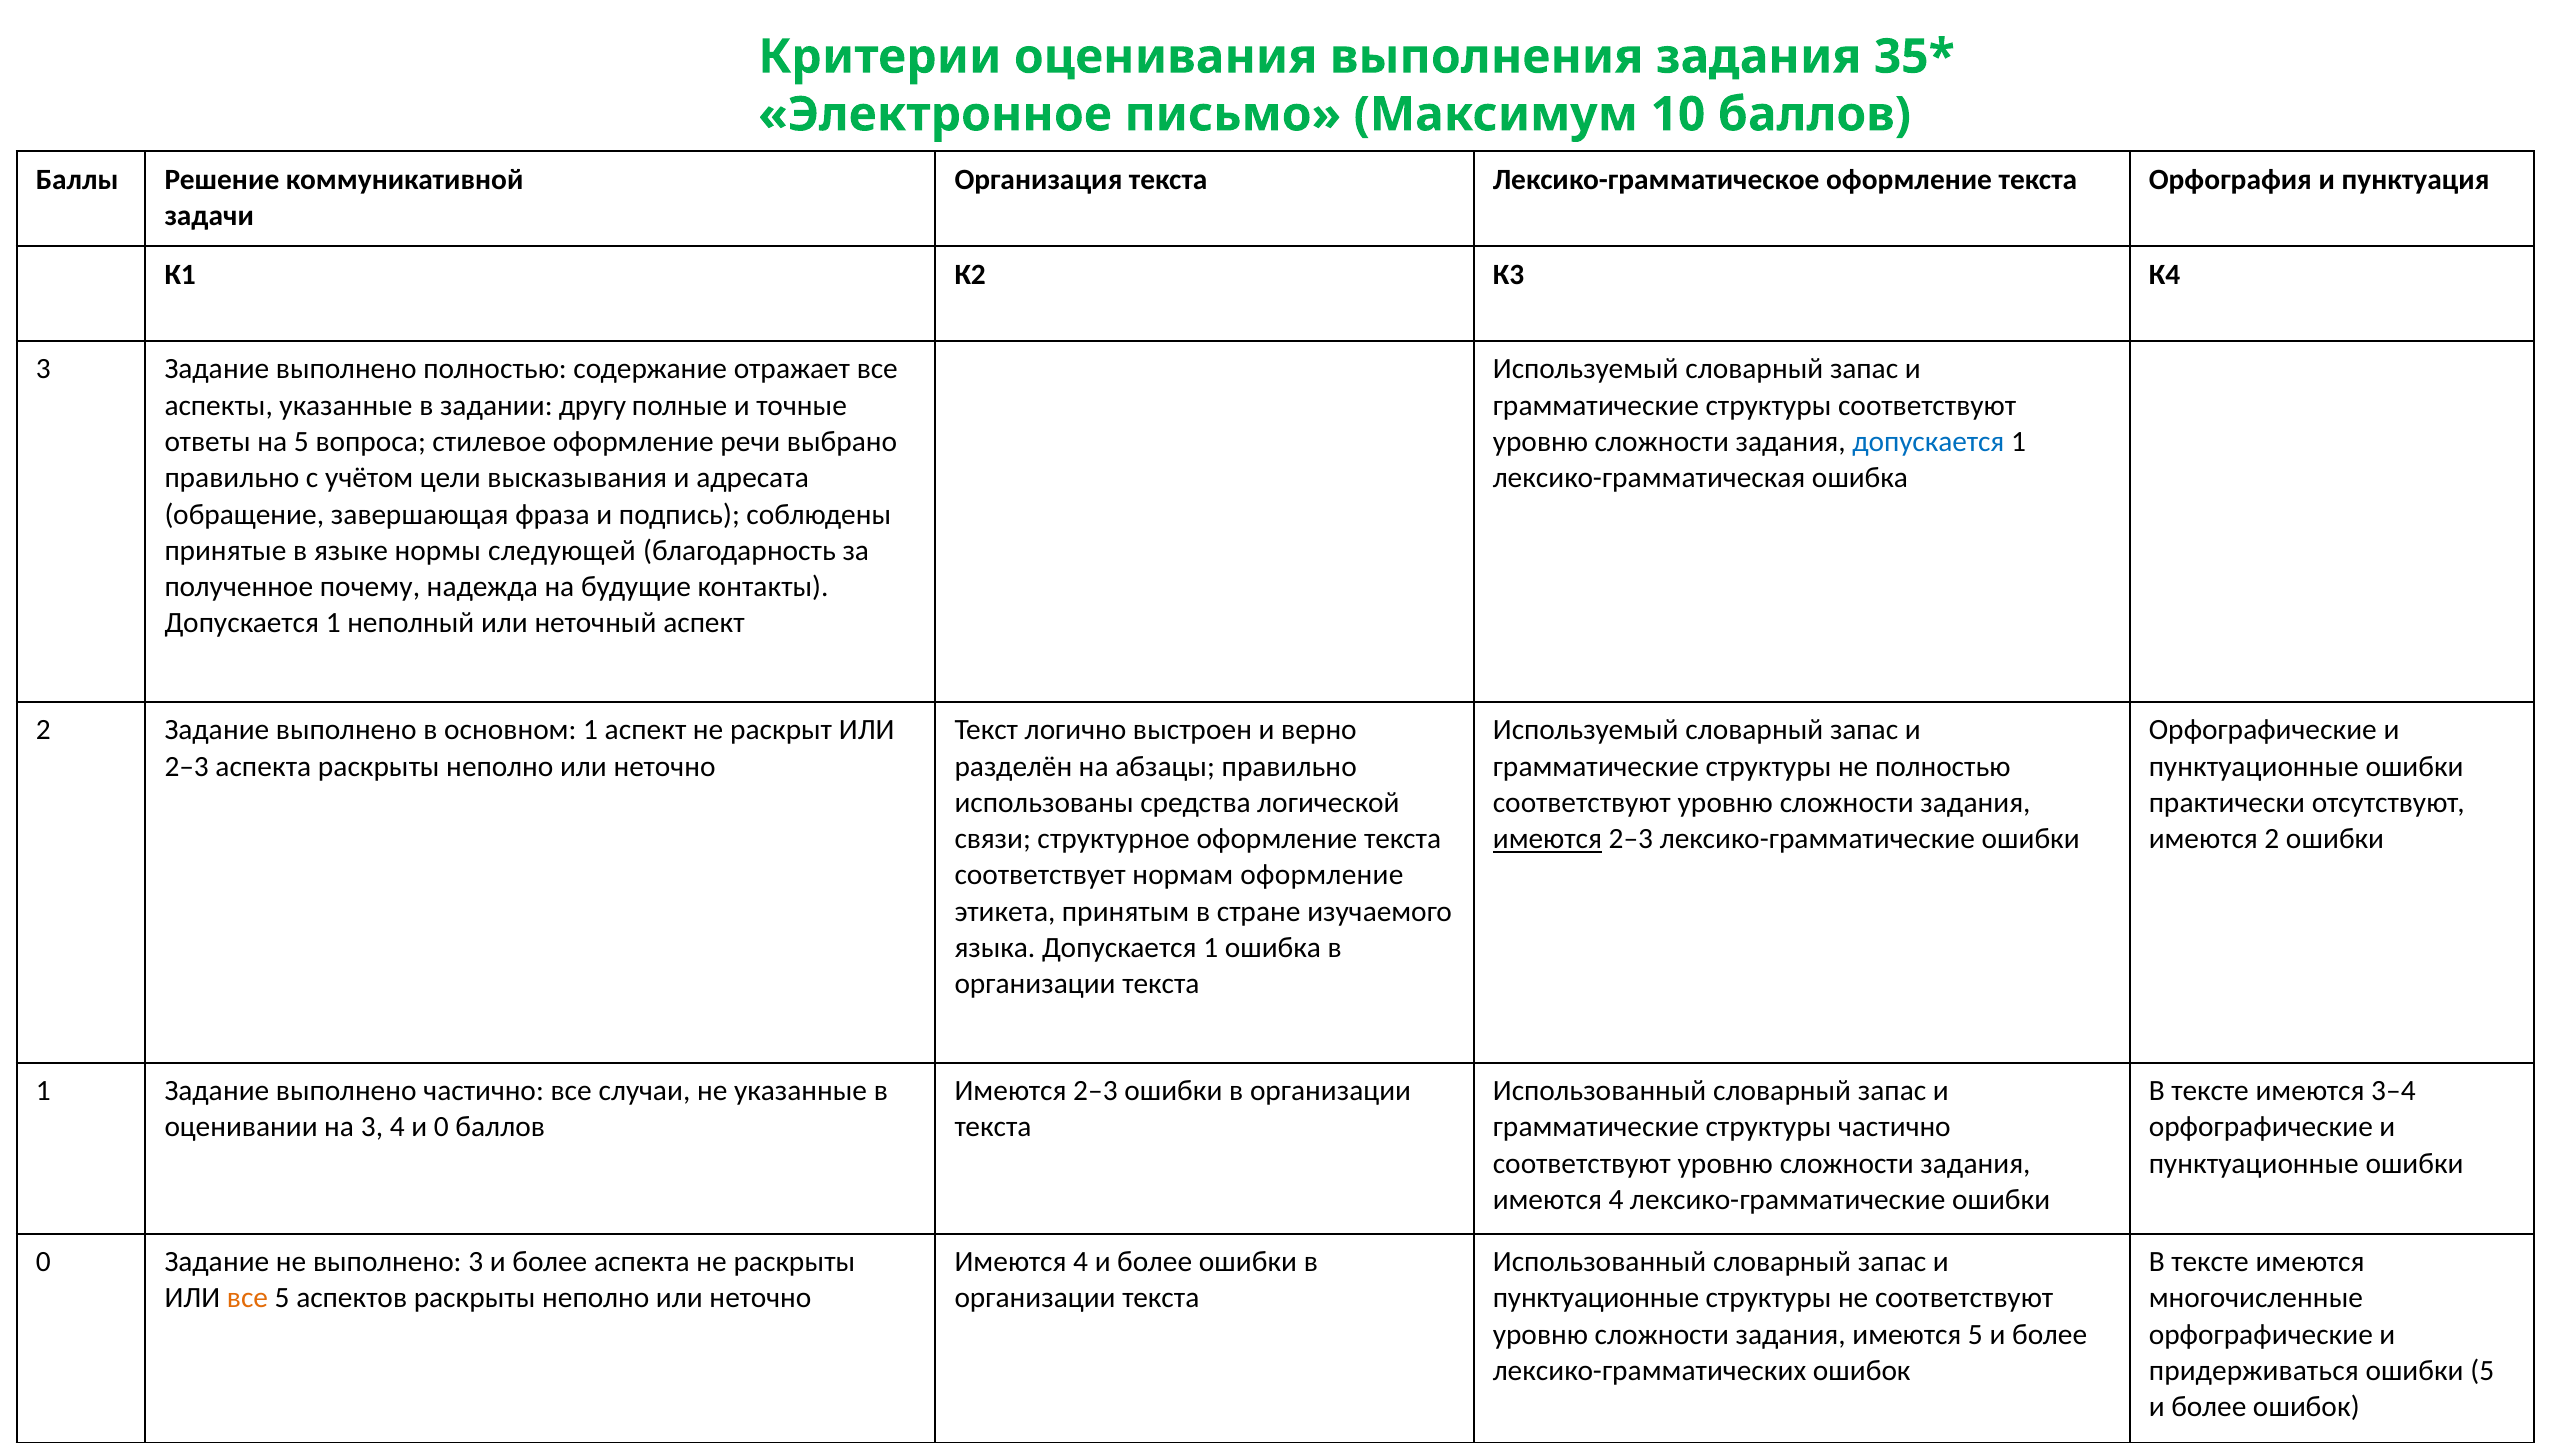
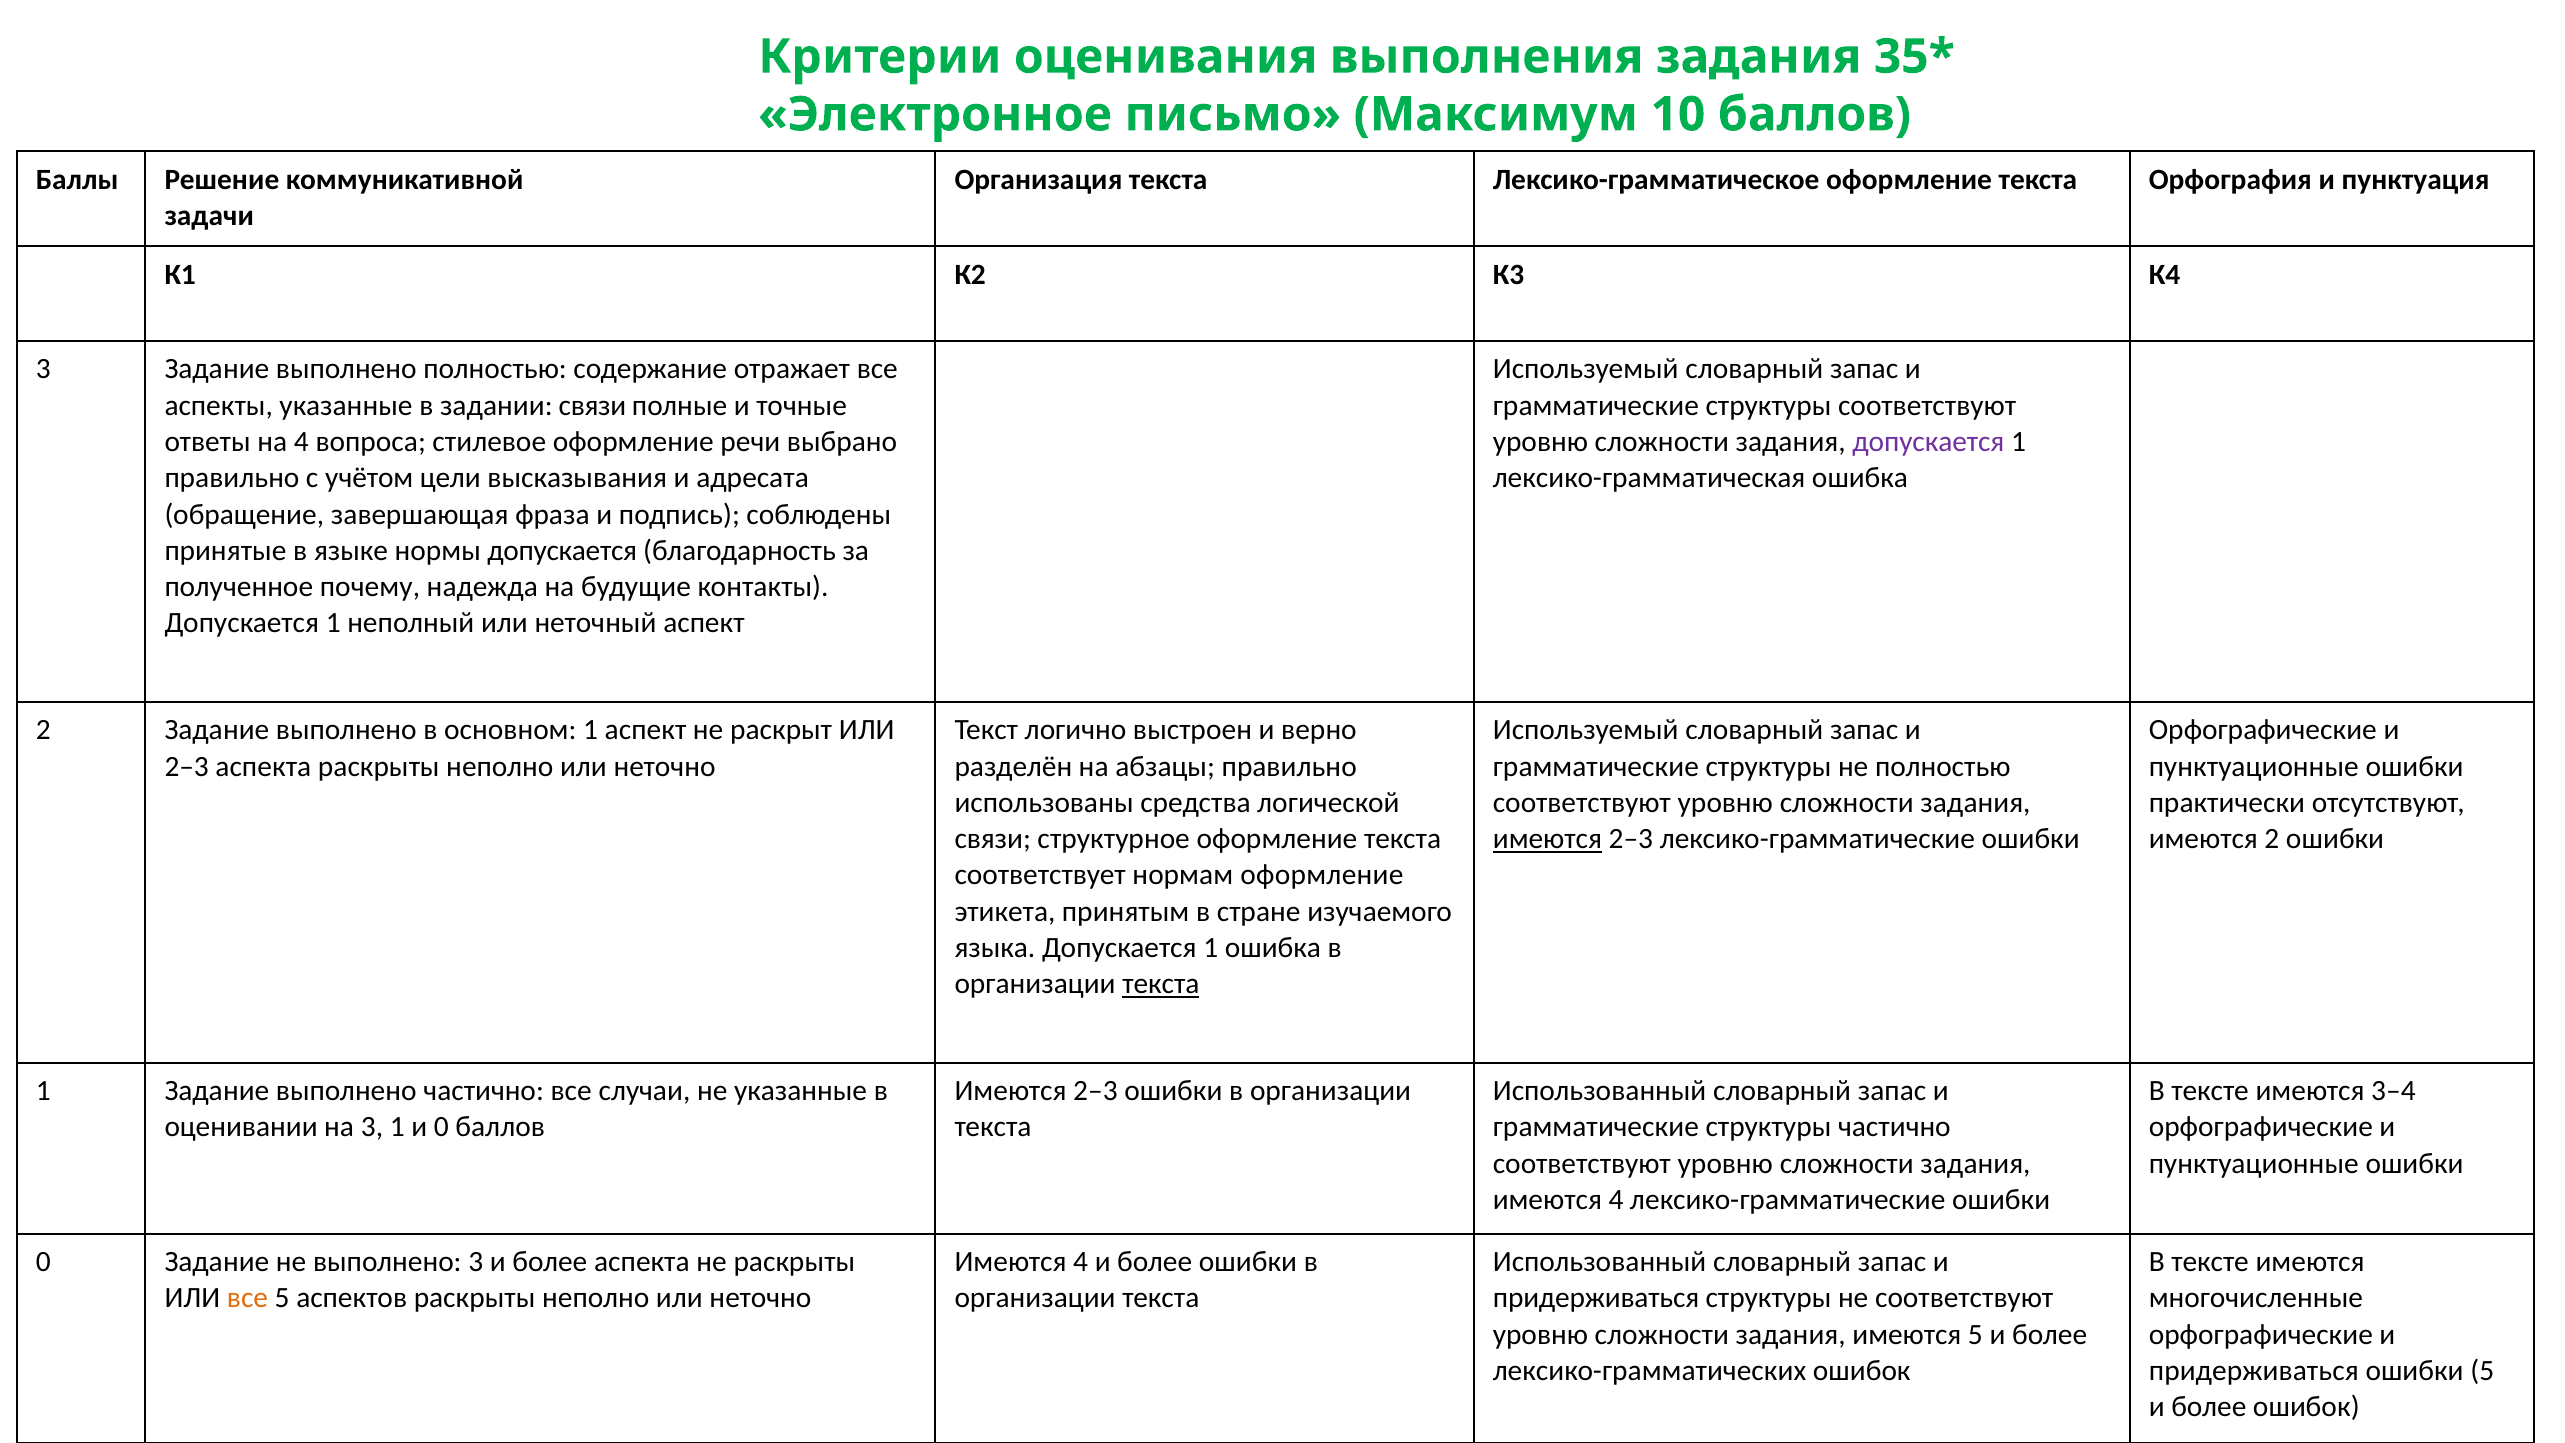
задании другу: другу -> связи
на 5: 5 -> 4
допускается at (1928, 442) colour: blue -> purple
нормы следующей: следующей -> допускается
текста at (1161, 984) underline: none -> present
3 4: 4 -> 1
пунктуационные at (1596, 1298): пунктуационные -> придерживаться
